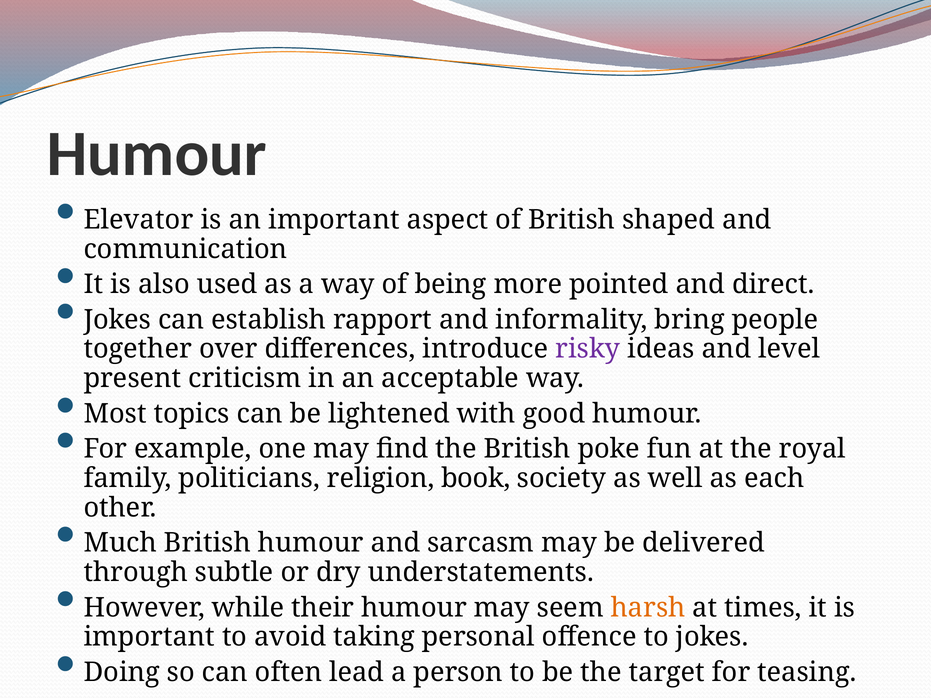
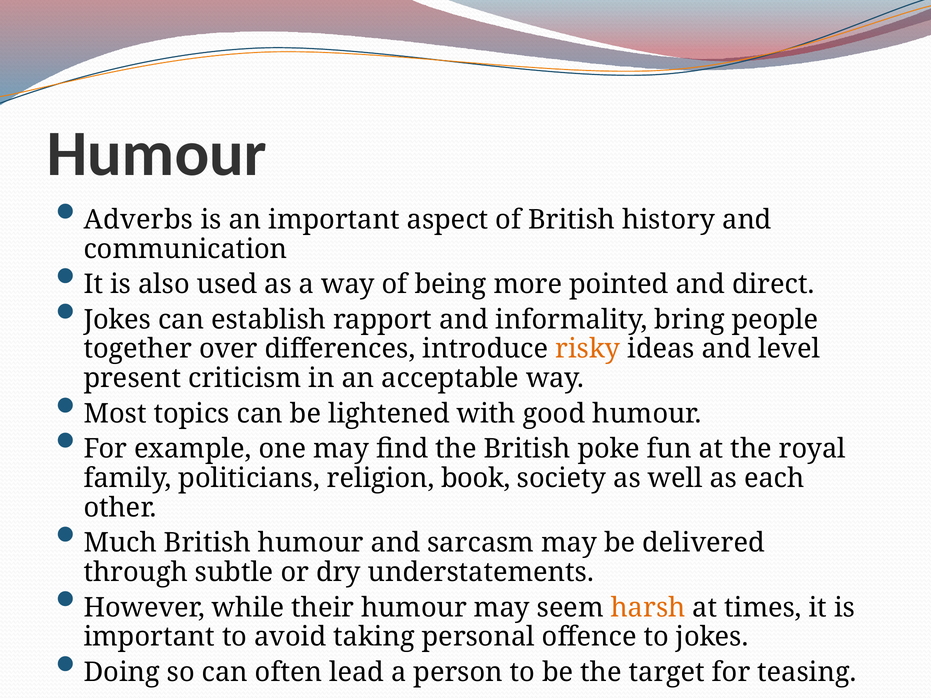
Elevator: Elevator -> Adverbs
shaped: shaped -> history
risky colour: purple -> orange
